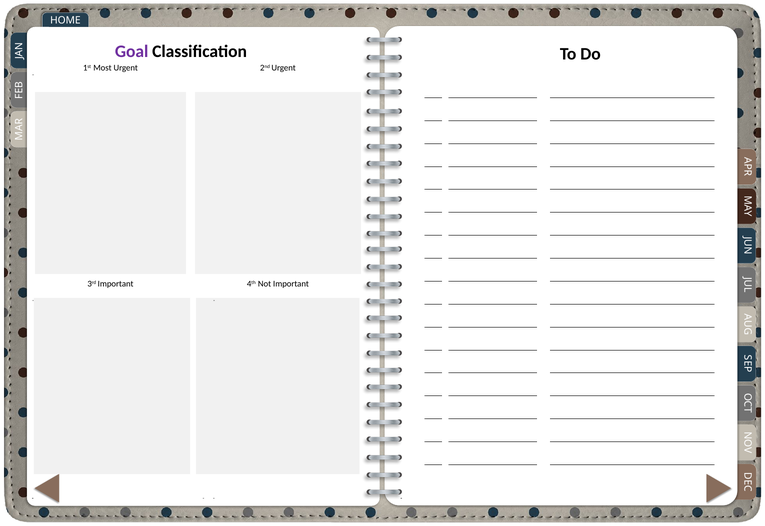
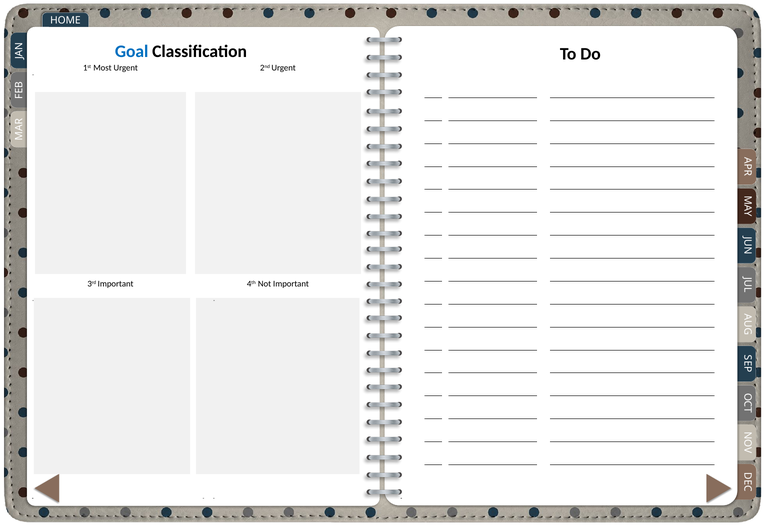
Goal colour: purple -> blue
